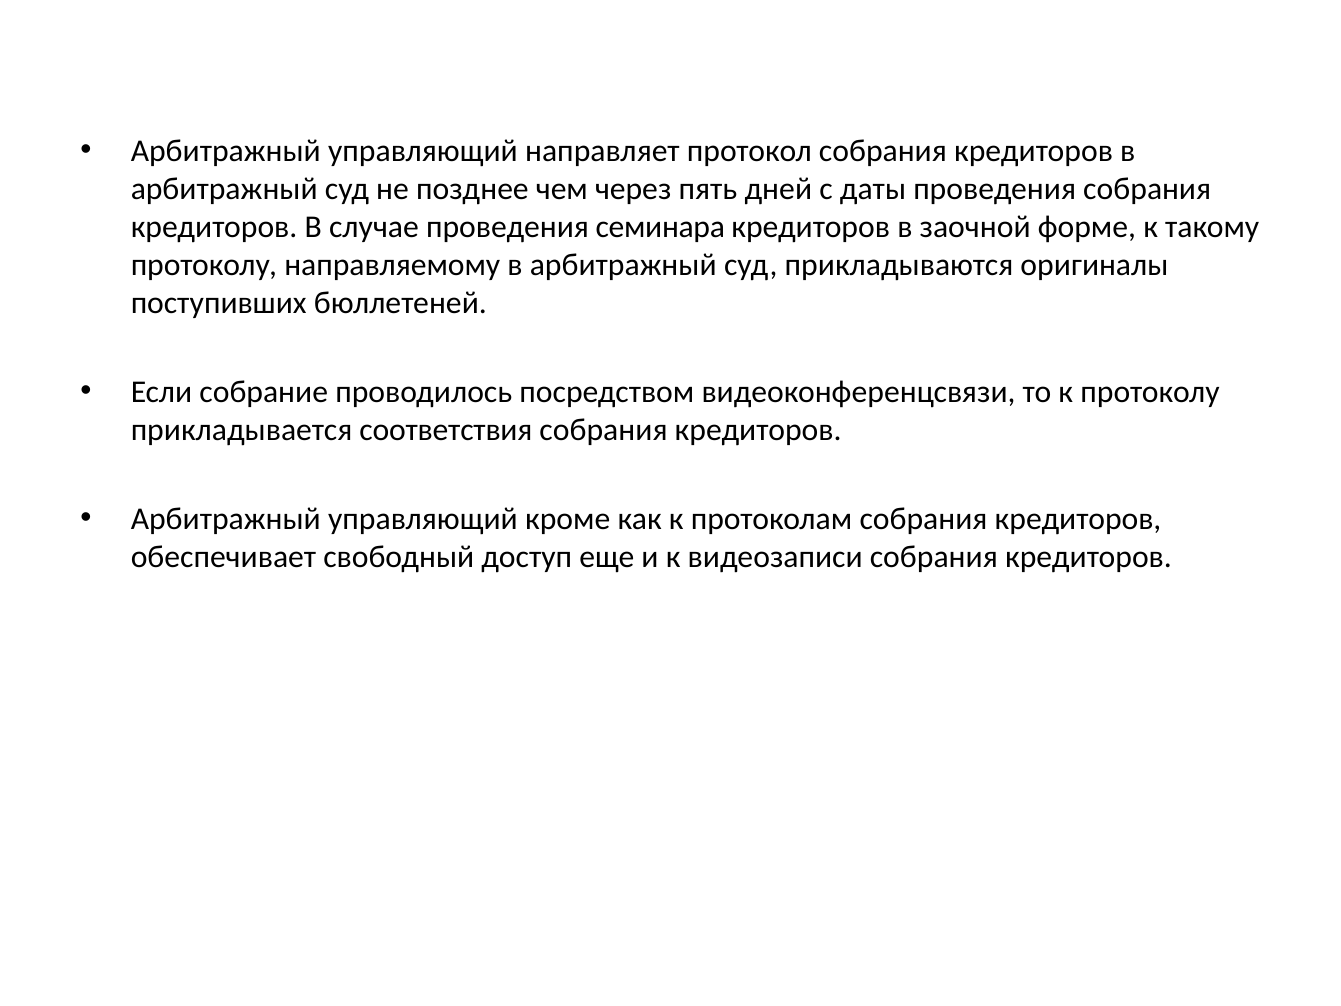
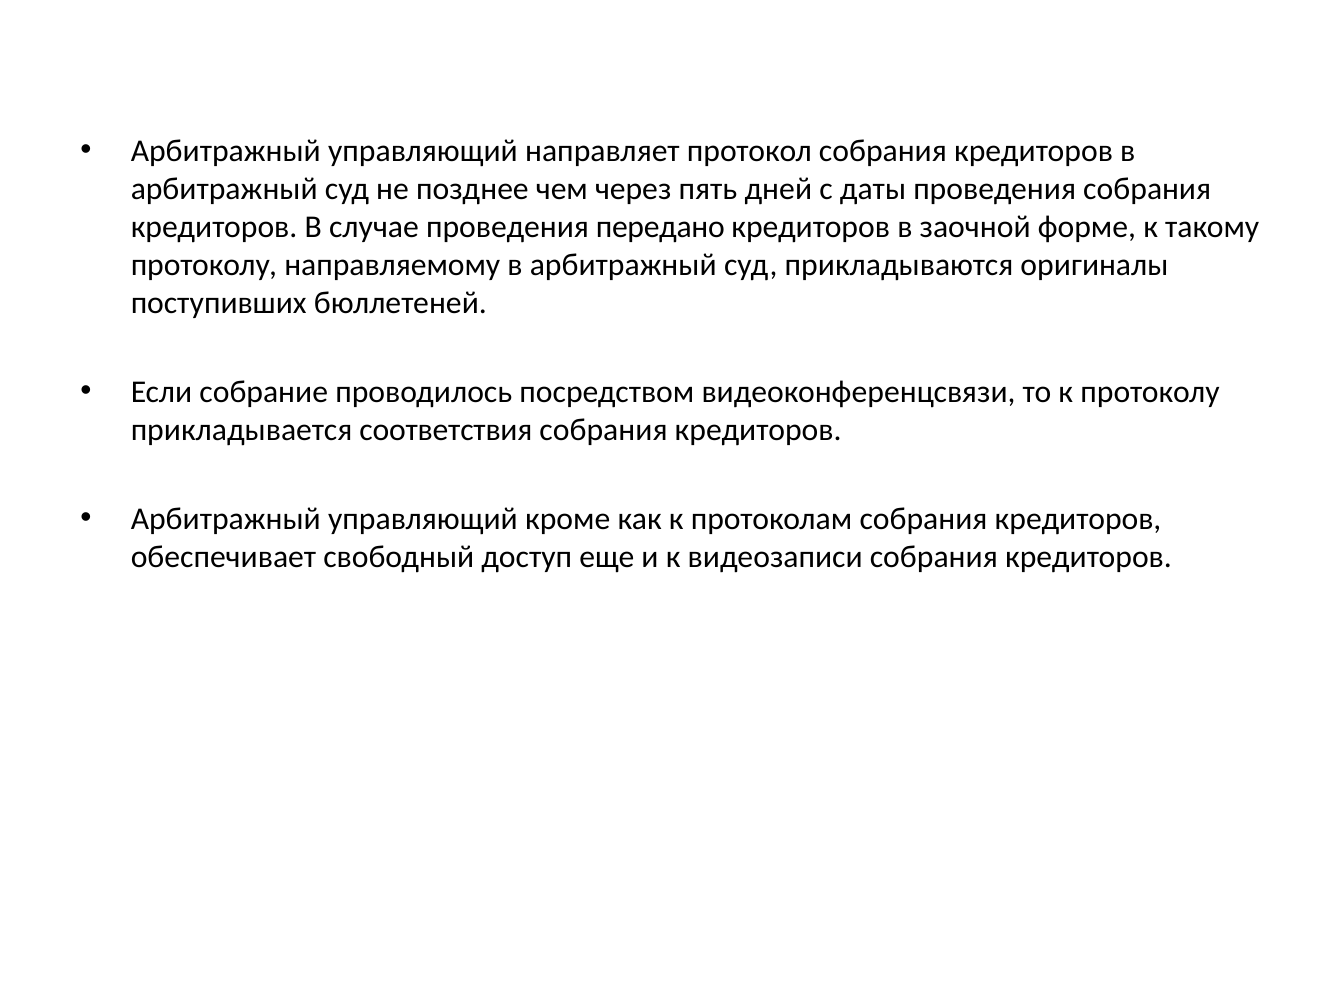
семинара: семинара -> передано
